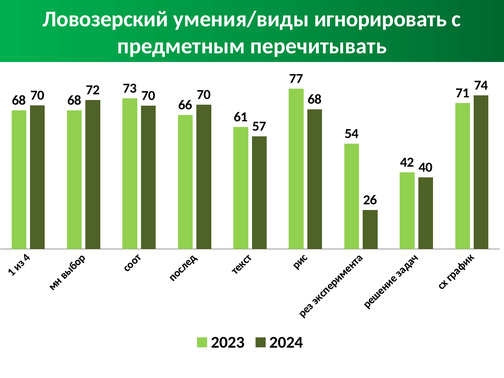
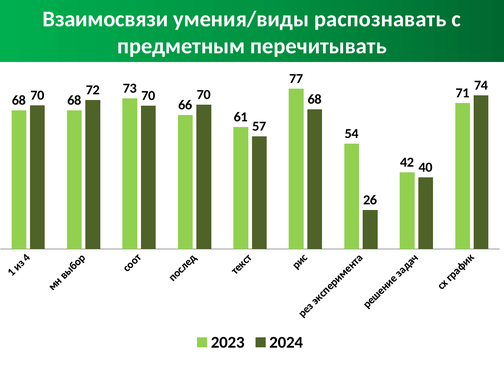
Ловозерский: Ловозерский -> Взаимосвязи
игнорировать: игнорировать -> распознавать
